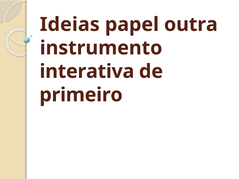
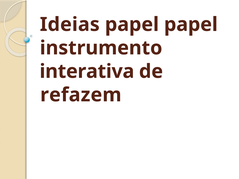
papel outra: outra -> papel
primeiro: primeiro -> refazem
